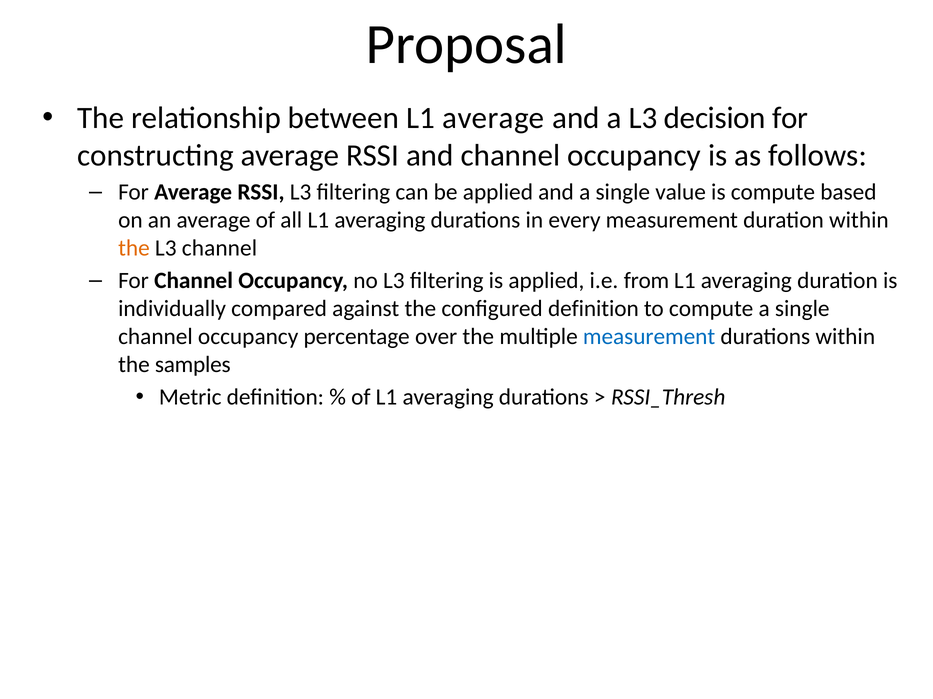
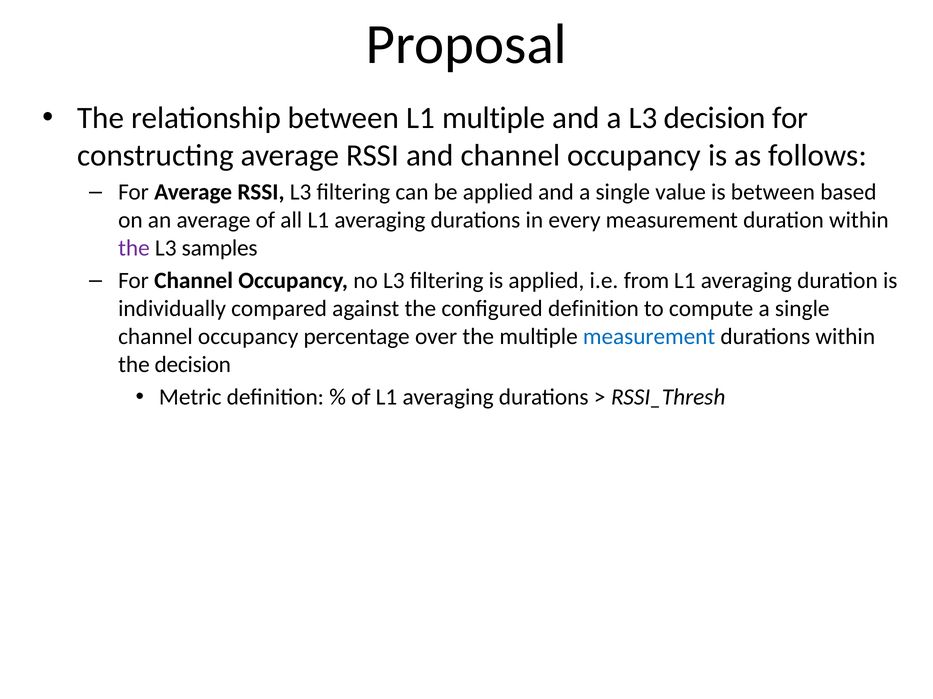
L1 average: average -> multiple
is compute: compute -> between
the at (134, 248) colour: orange -> purple
L3 channel: channel -> samples
the samples: samples -> decision
